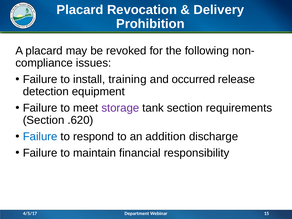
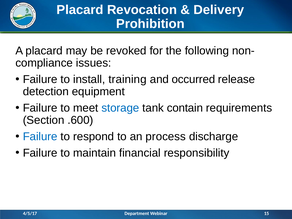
storage colour: purple -> blue
tank section: section -> contain
.620: .620 -> .600
addition: addition -> process
